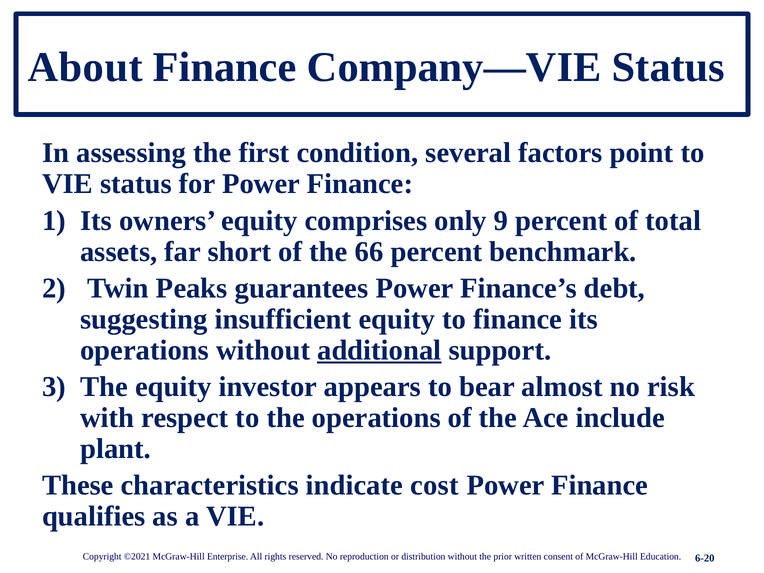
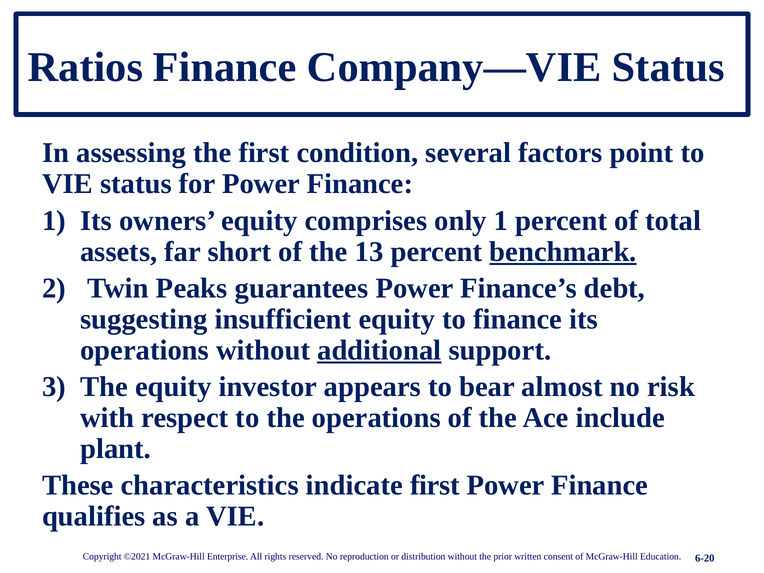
About: About -> Ratios
only 9: 9 -> 1
66: 66 -> 13
benchmark underline: none -> present
indicate cost: cost -> first
